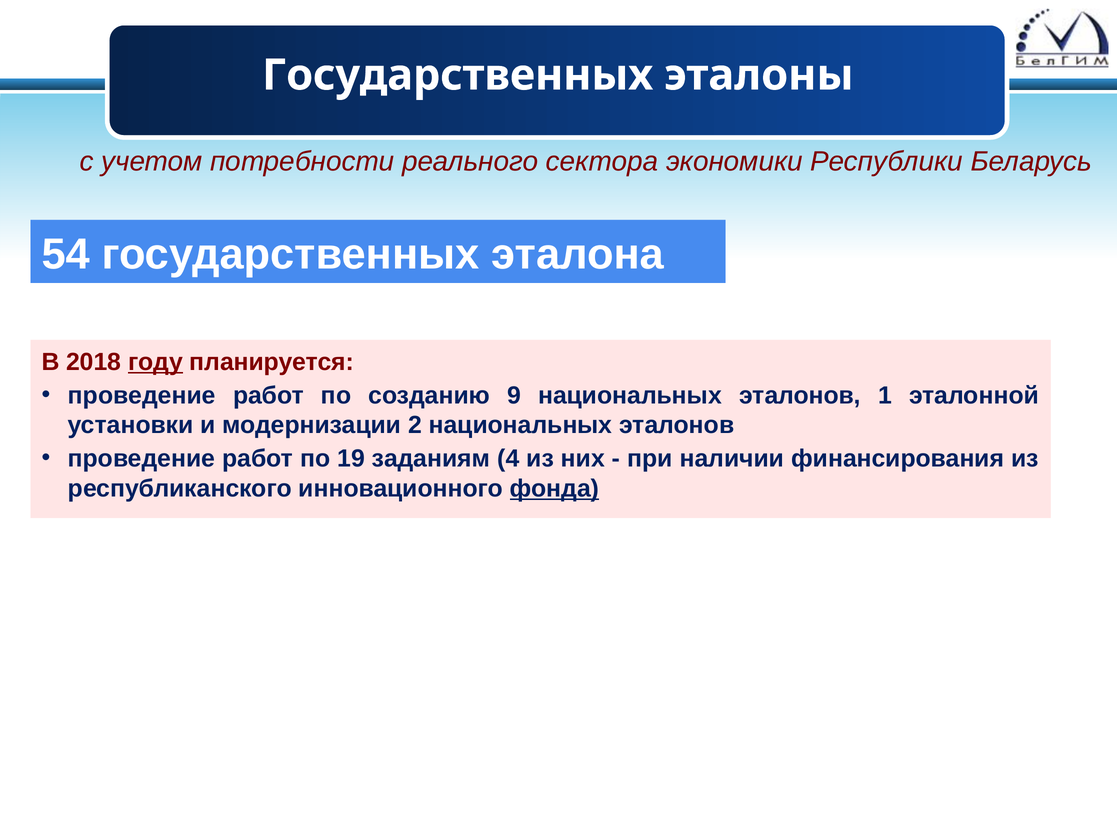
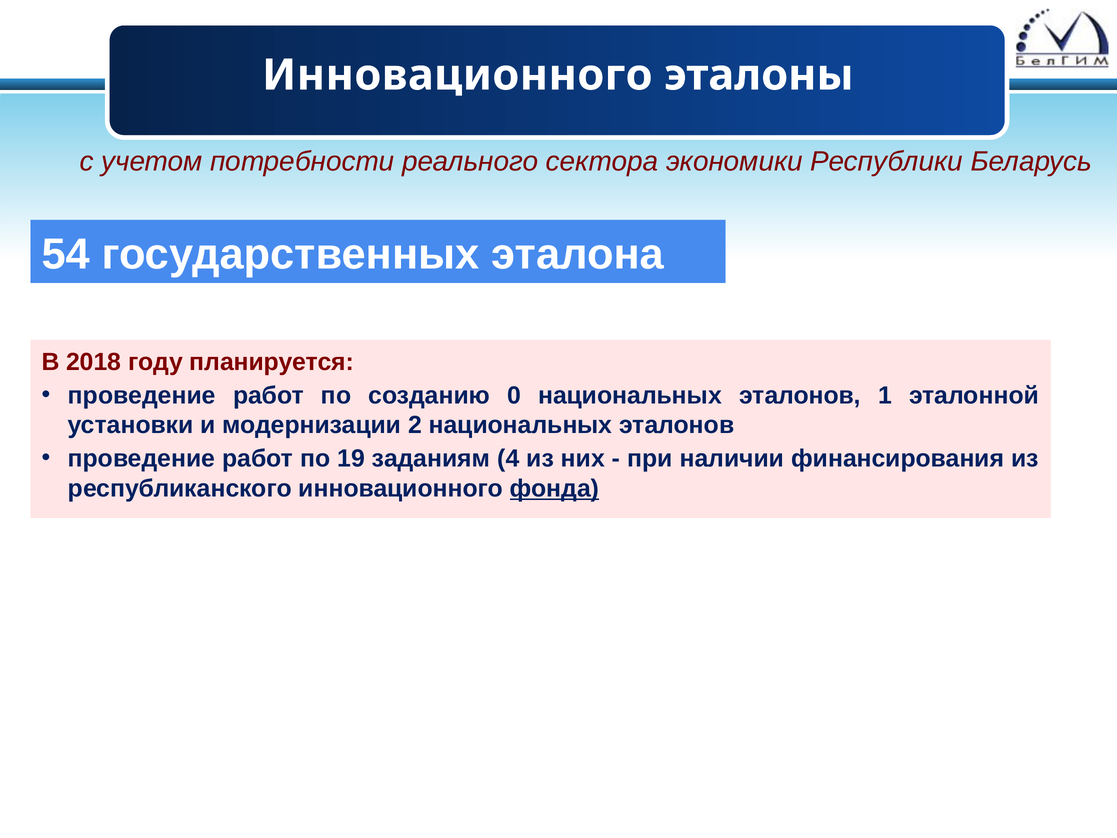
Государственных at (458, 75): Государственных -> Инновационного
году underline: present -> none
9: 9 -> 0
